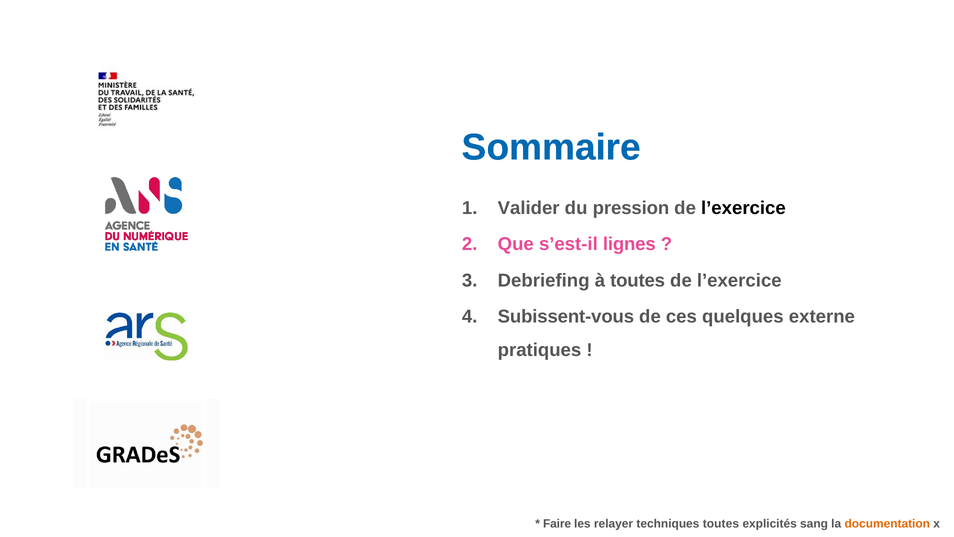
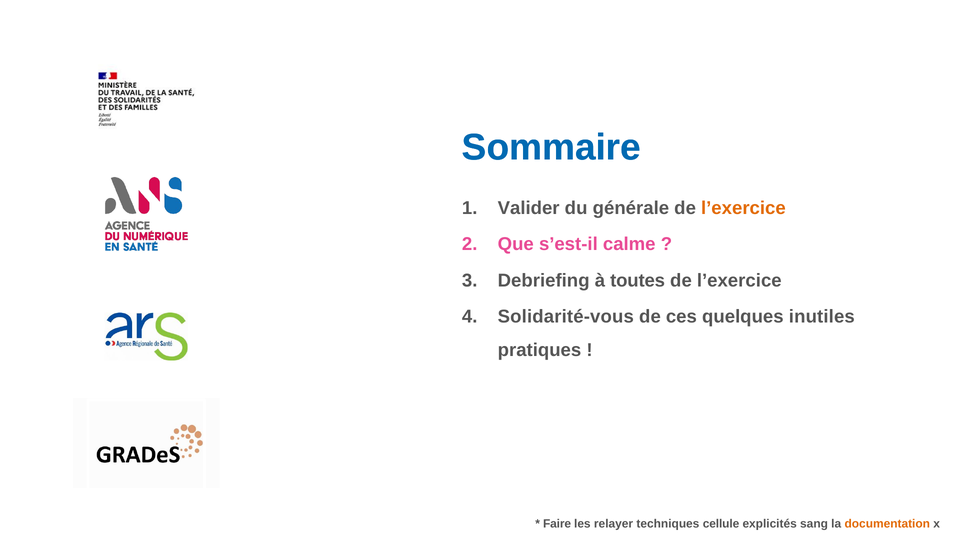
pression: pression -> générale
l’exercice at (743, 208) colour: black -> orange
lignes: lignes -> calme
Subissent-vous: Subissent-vous -> Solidarité-vous
externe: externe -> inutiles
techniques toutes: toutes -> cellule
